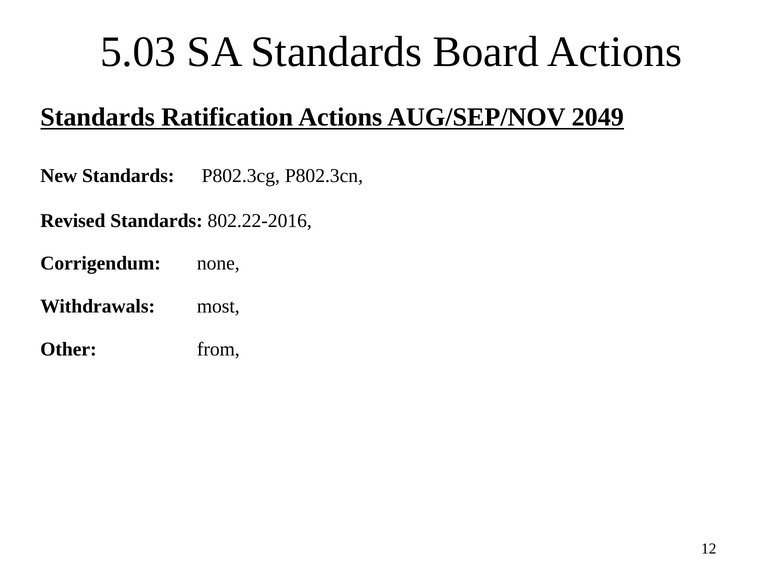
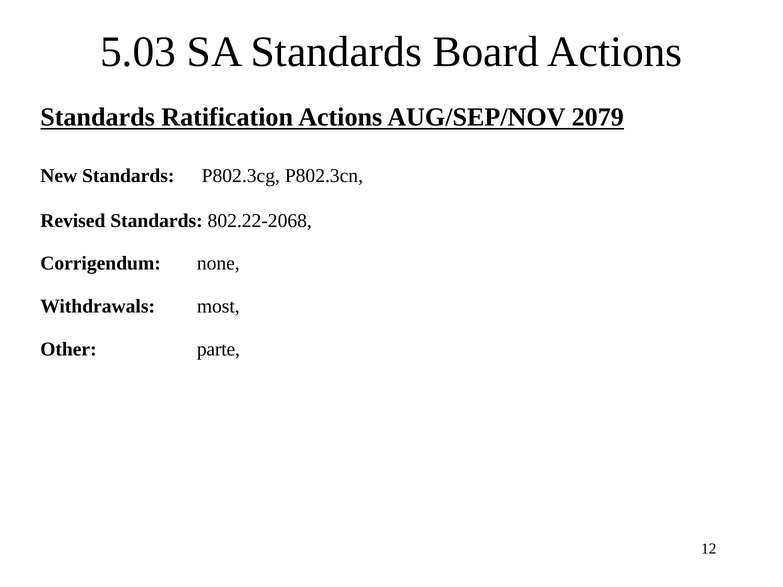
2049: 2049 -> 2079
802.22-2016: 802.22-2016 -> 802.22-2068
from: from -> parte
